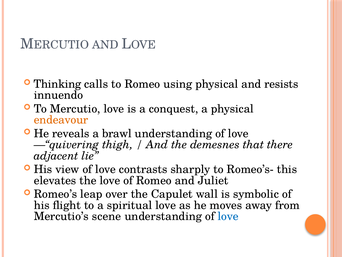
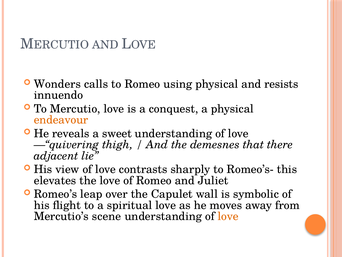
Thinking: Thinking -> Wonders
brawl: brawl -> sweet
love at (228, 216) colour: blue -> orange
